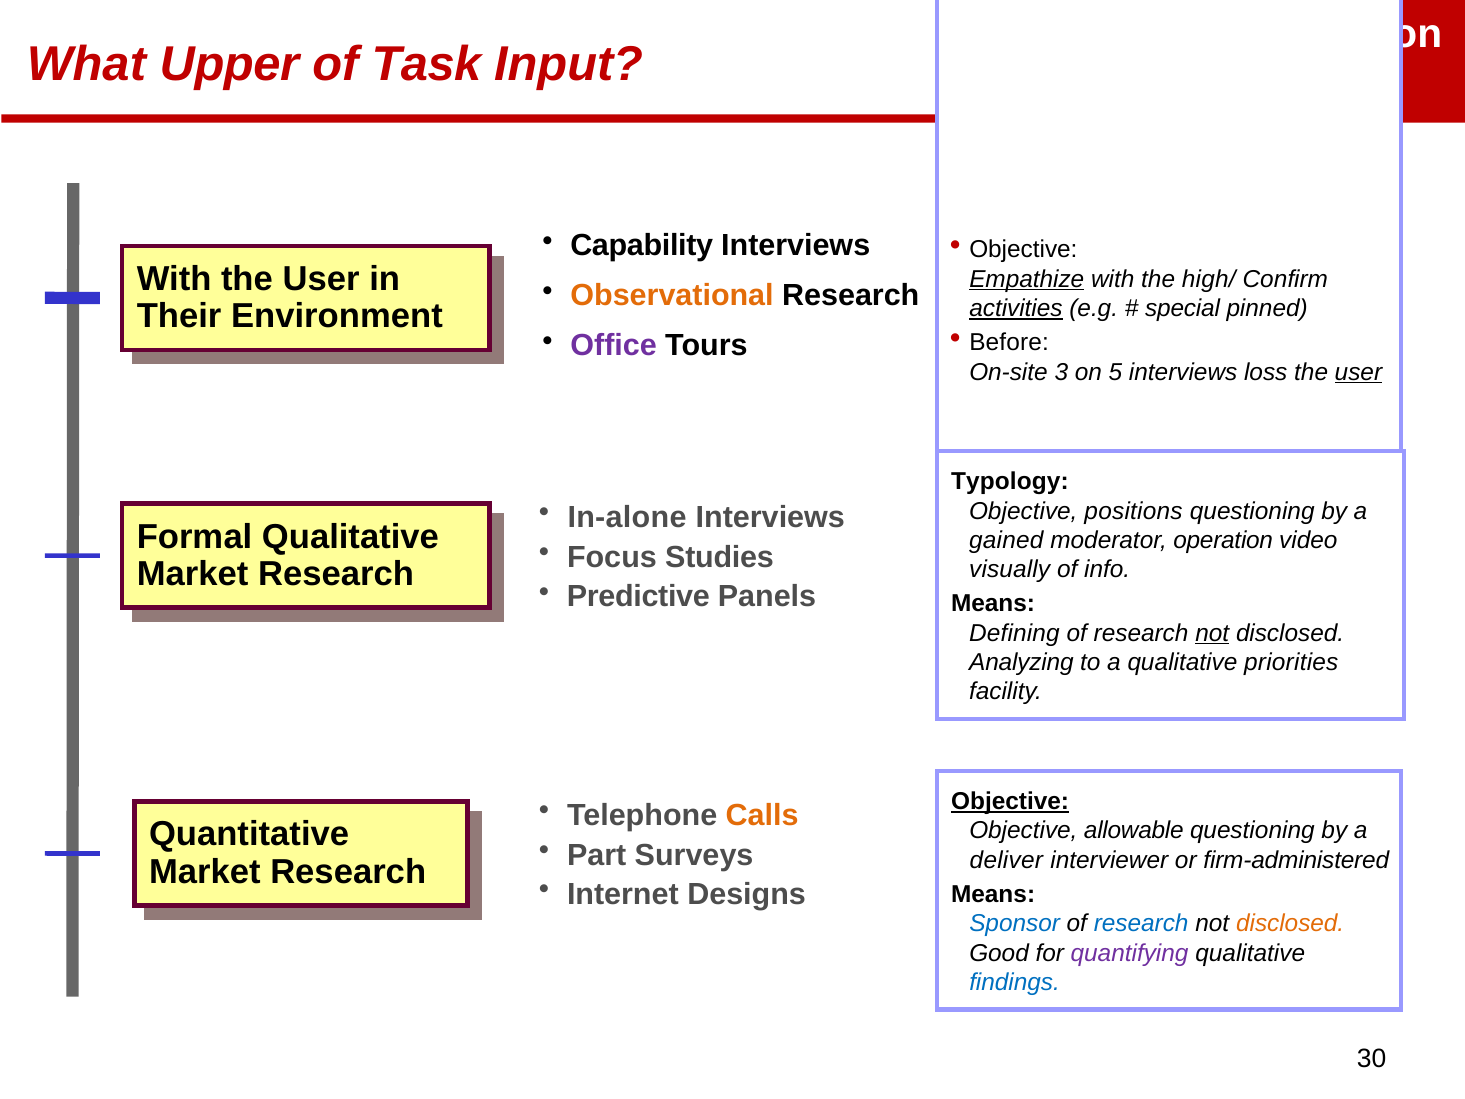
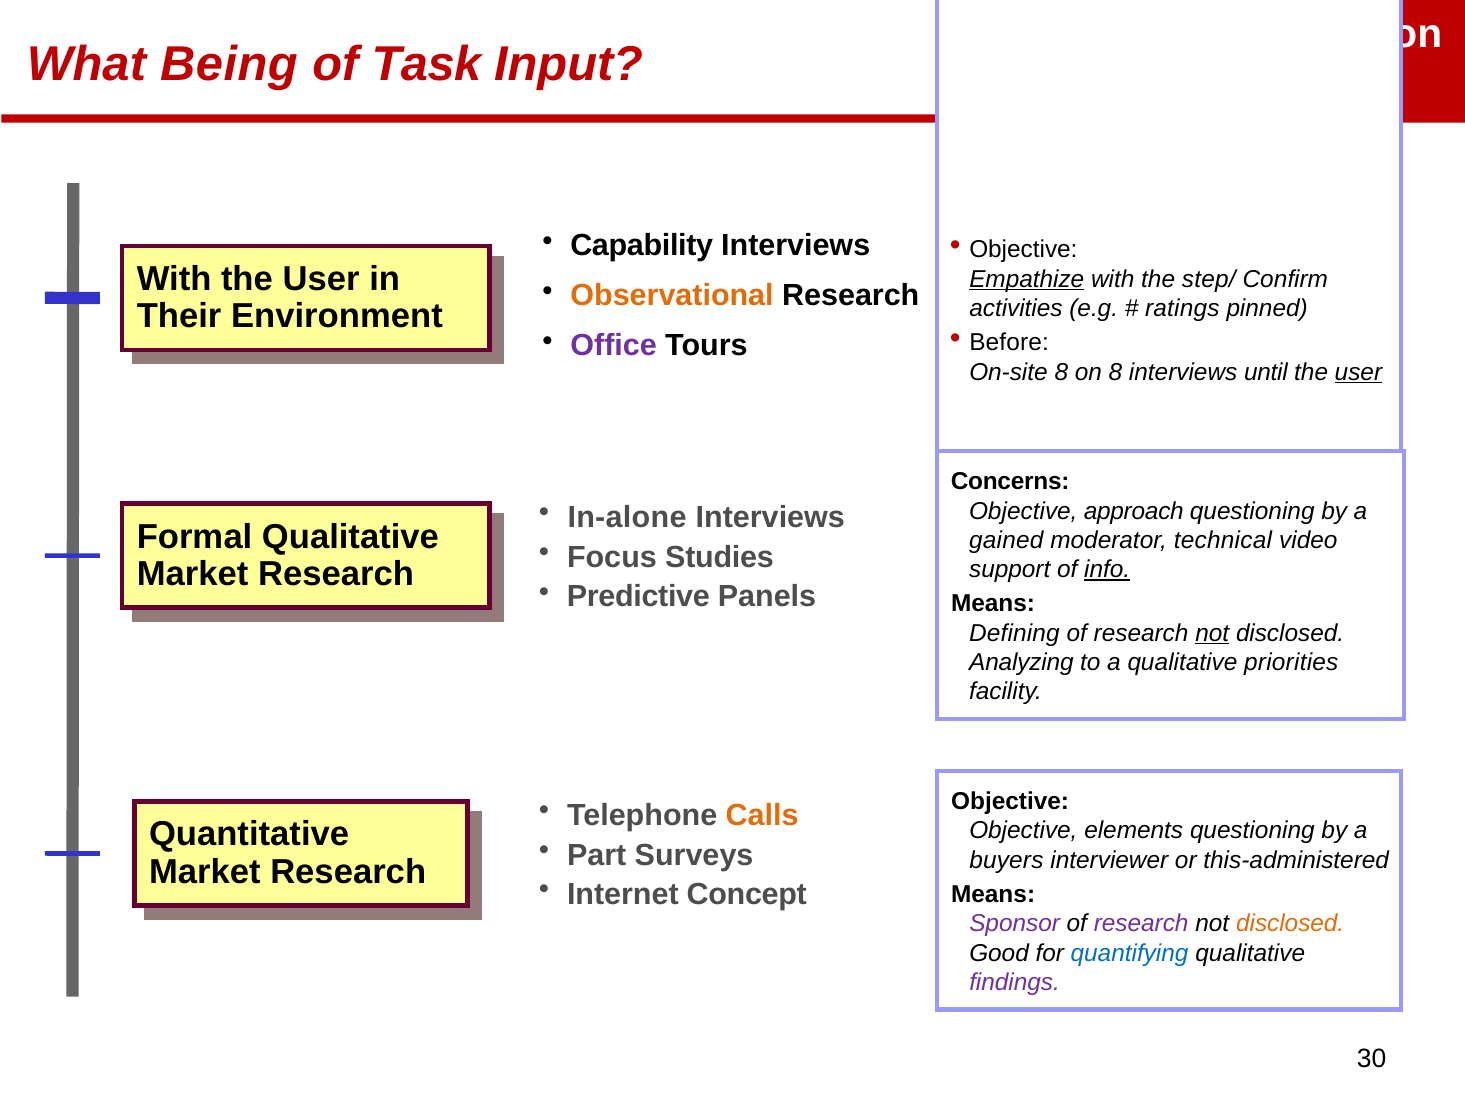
Upper: Upper -> Being
high/: high/ -> step/
activities underline: present -> none
special: special -> ratings
On-site 3: 3 -> 8
on 5: 5 -> 8
loss: loss -> until
Typology: Typology -> Concerns
positions: positions -> approach
operation: operation -> technical
visually: visually -> support
info underline: none -> present
Objective at (1010, 801) underline: present -> none
allowable: allowable -> elements
deliver: deliver -> buyers
firm-administered: firm-administered -> this-administered
Designs: Designs -> Concept
Sponsor colour: blue -> purple
research at (1141, 924) colour: blue -> purple
quantifying colour: purple -> blue
findings colour: blue -> purple
